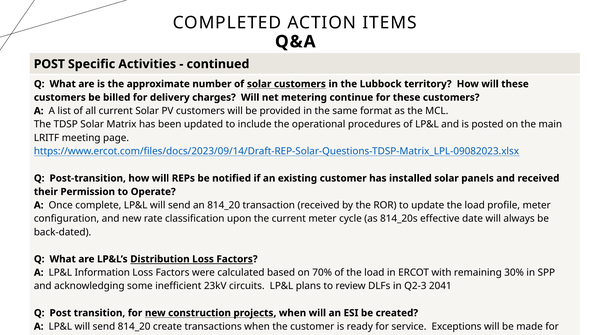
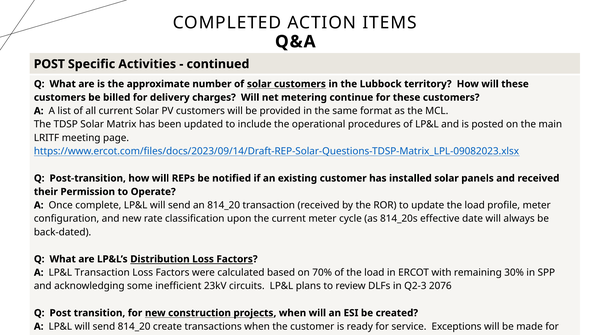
LP&L Information: Information -> Transaction
2041: 2041 -> 2076
